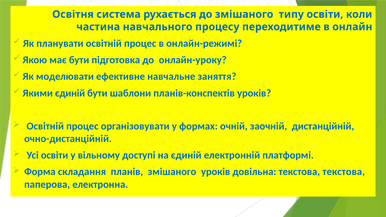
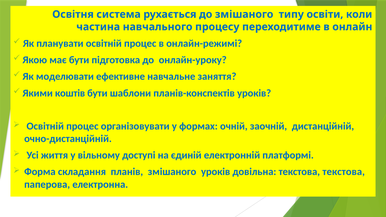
Якими єдиній: єдиній -> коштів
Усі освіти: освіти -> життя
